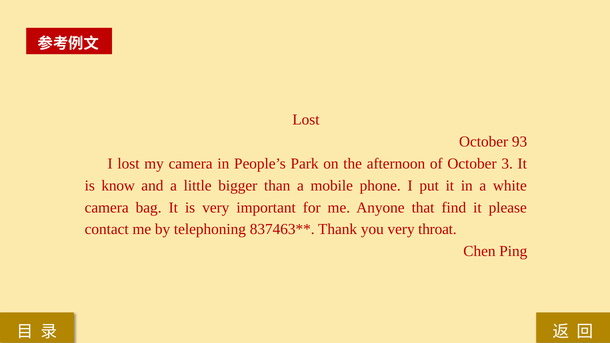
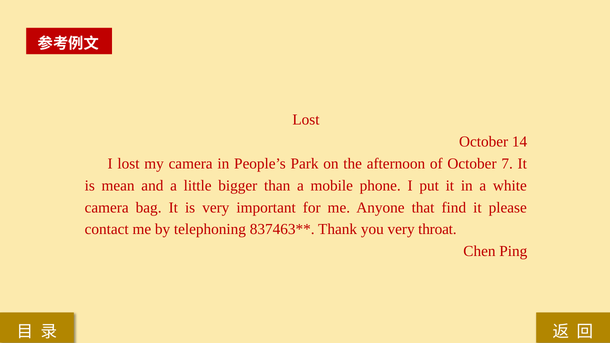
93: 93 -> 14
3: 3 -> 7
know: know -> mean
